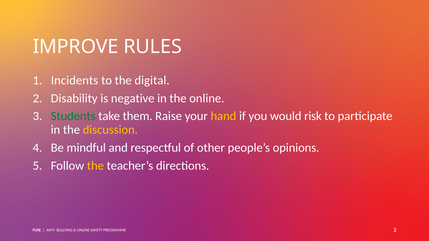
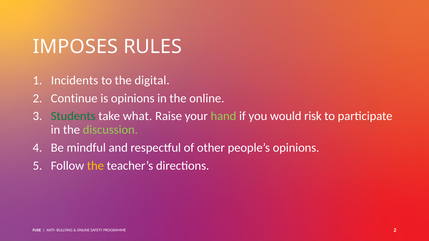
IMPROVE: IMPROVE -> IMPOSES
Disability: Disability -> Continue
is negative: negative -> opinions
them: them -> what
hand colour: yellow -> light green
discussion colour: yellow -> light green
